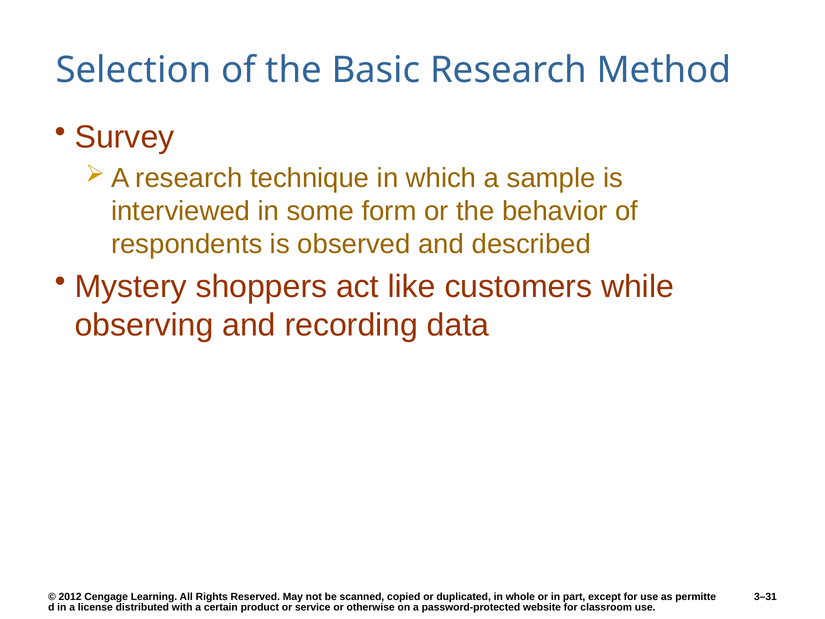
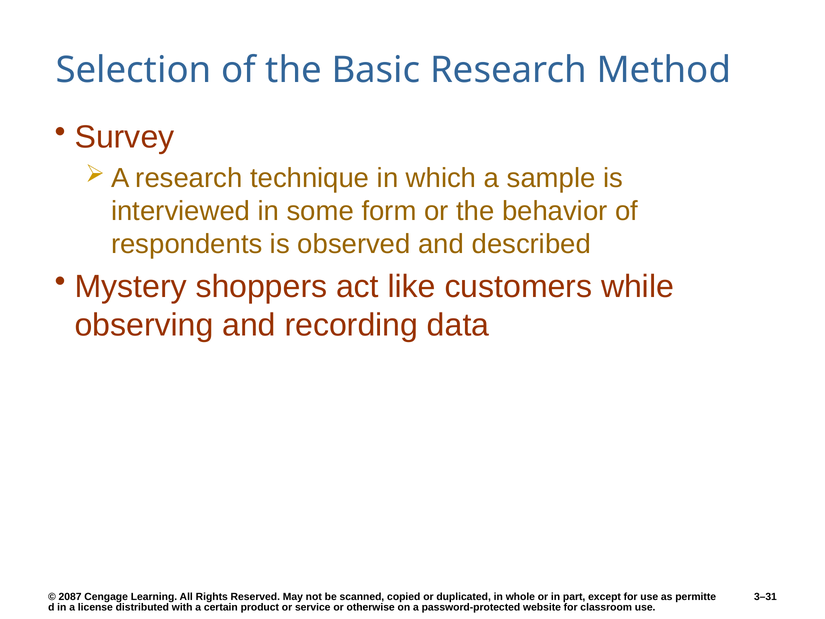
2012: 2012 -> 2087
